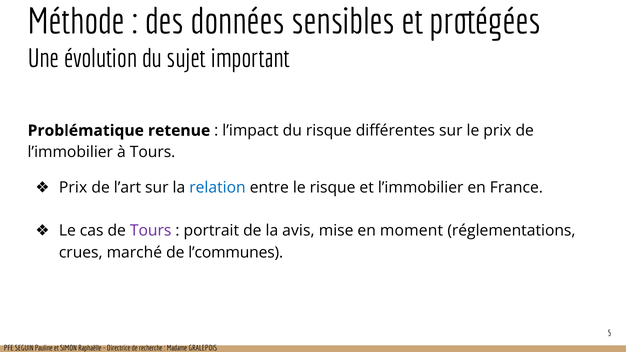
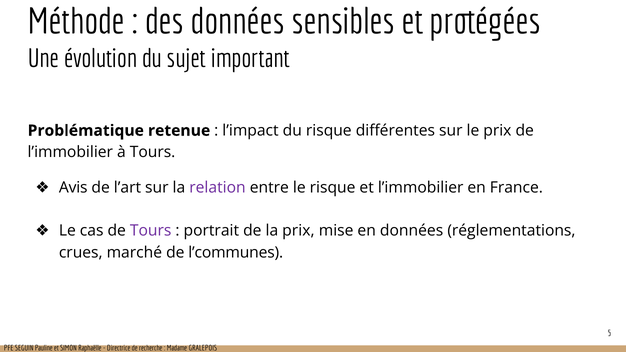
Prix at (73, 188): Prix -> Avis
relation colour: blue -> purple
la avis: avis -> prix
en moment: moment -> données
